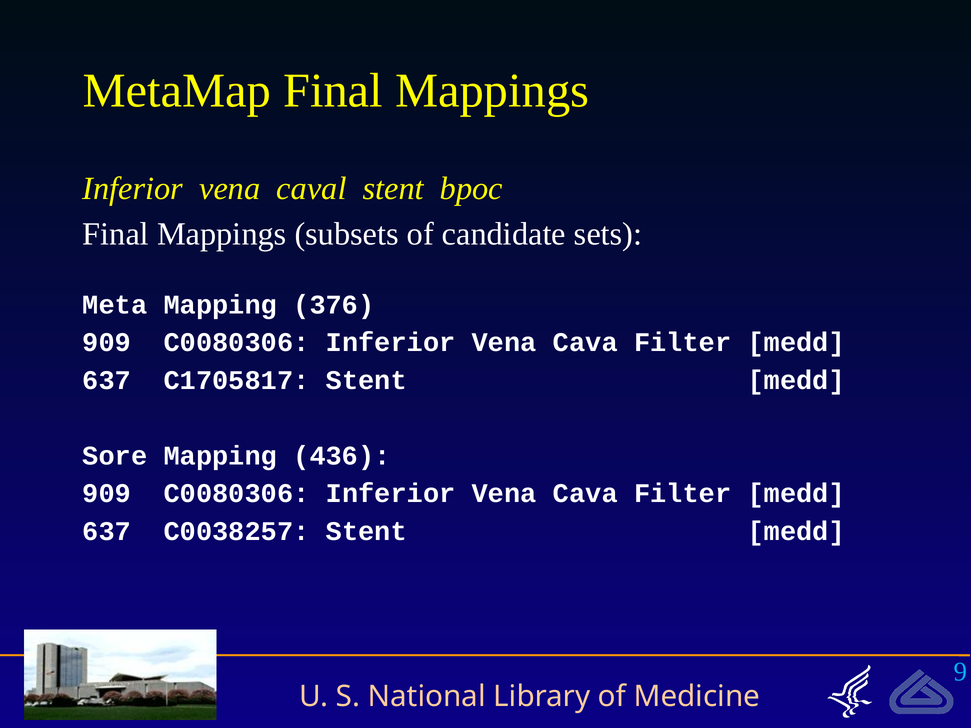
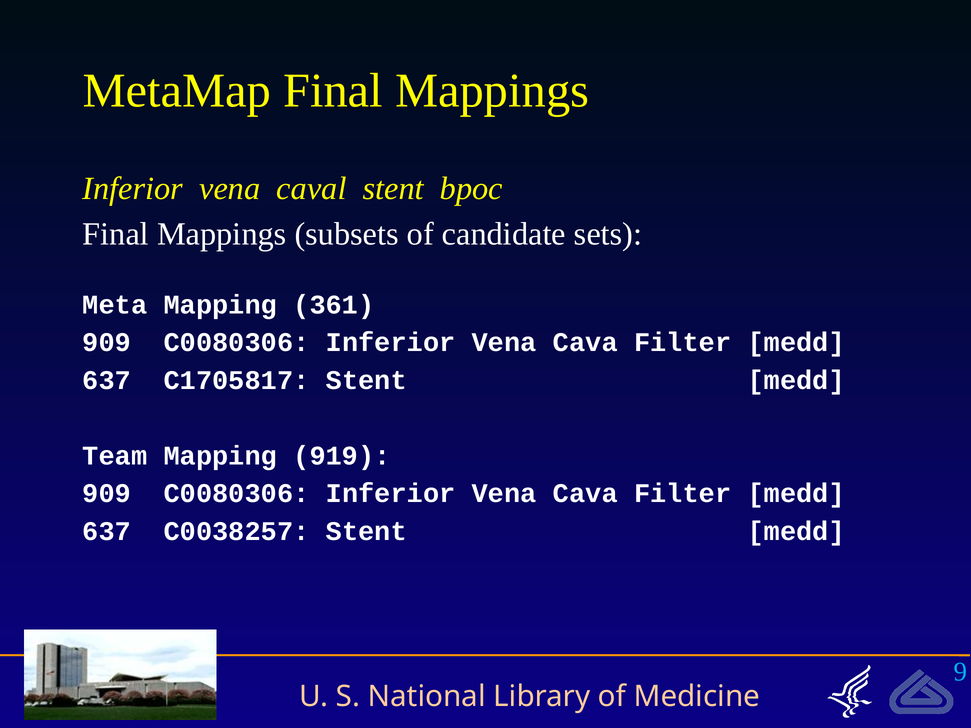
376: 376 -> 361
Sore: Sore -> Team
436: 436 -> 919
